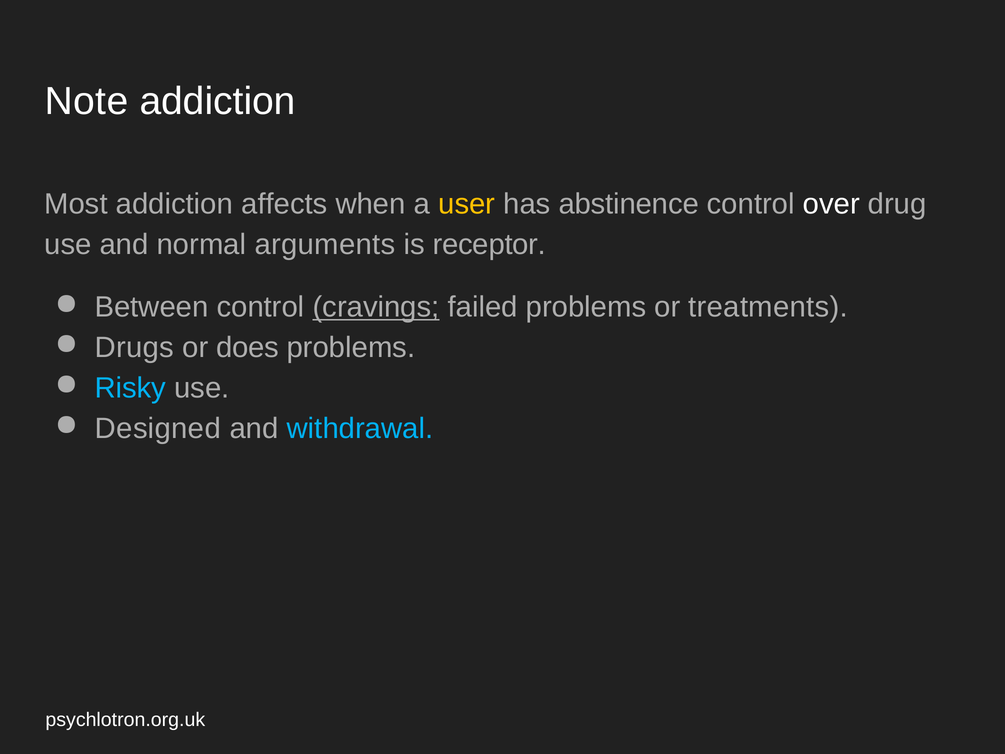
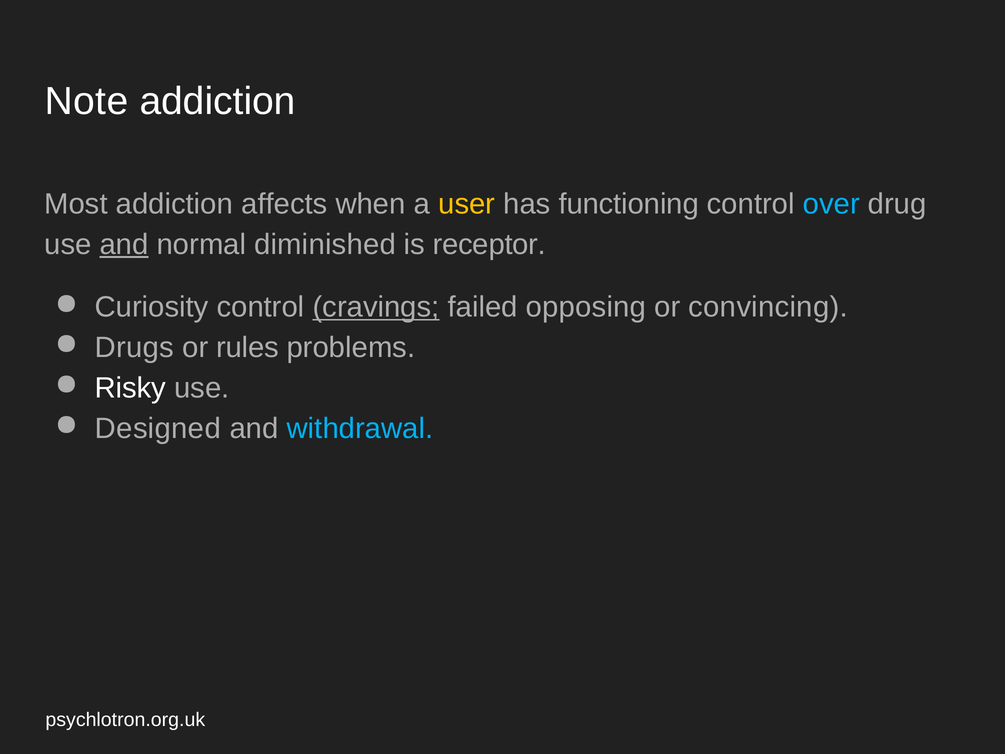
abstinence: abstinence -> functioning
over colour: white -> light blue
and at (124, 244) underline: none -> present
arguments: arguments -> diminished
Between: Between -> Curiosity
failed problems: problems -> opposing
treatments: treatments -> convincing
does: does -> rules
Risky colour: light blue -> white
